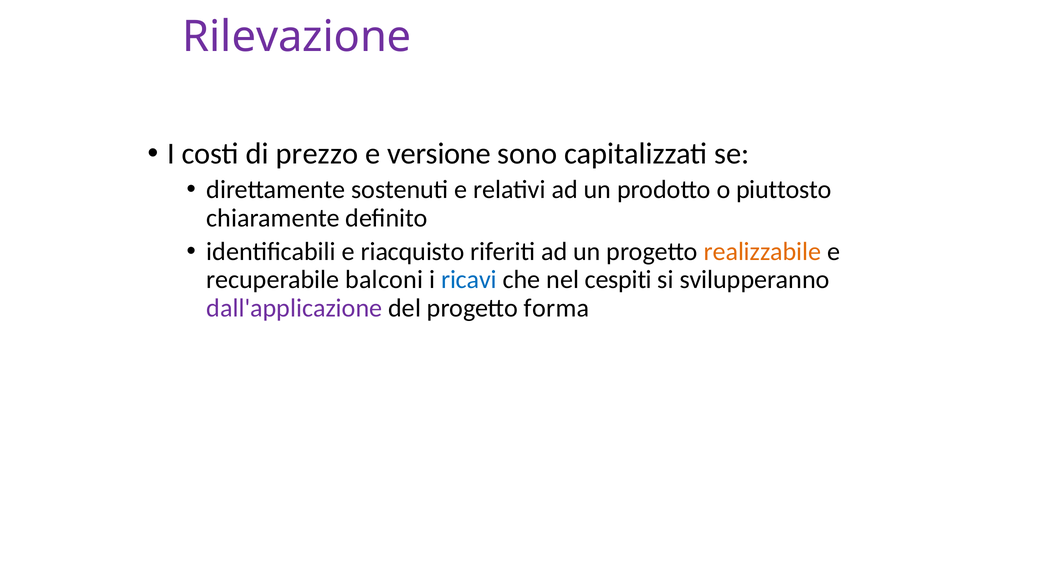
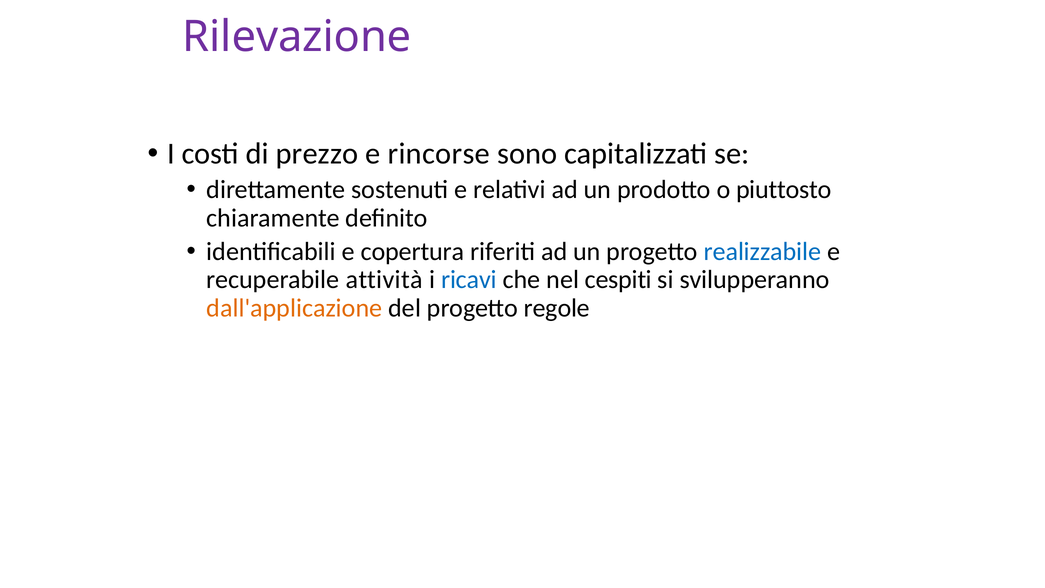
versione: versione -> rincorse
riacquisto: riacquisto -> copertura
realizzabile colour: orange -> blue
balconi: balconi -> attività
dall'applicazione colour: purple -> orange
forma: forma -> regole
